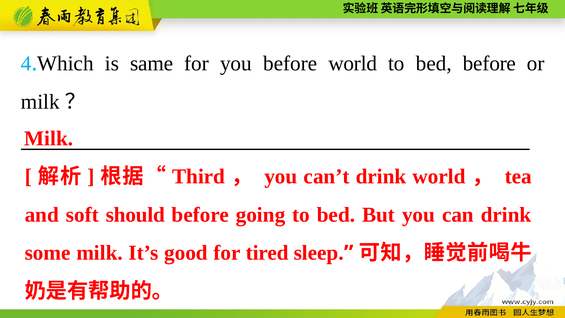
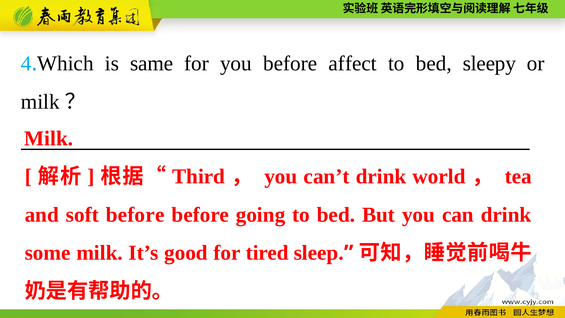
before world: world -> affect
bed before: before -> sleepy
soft should: should -> before
